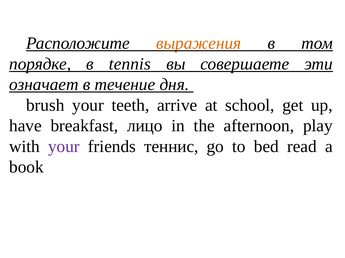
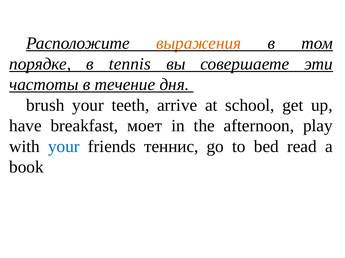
означает: означает -> частоты
лицо: лицо -> моет
your at (64, 147) colour: purple -> blue
